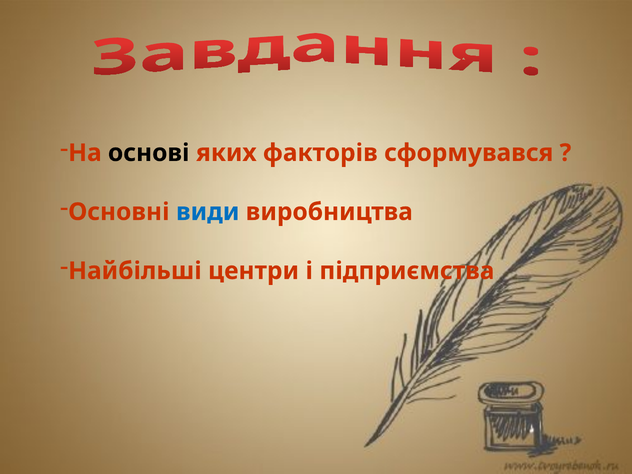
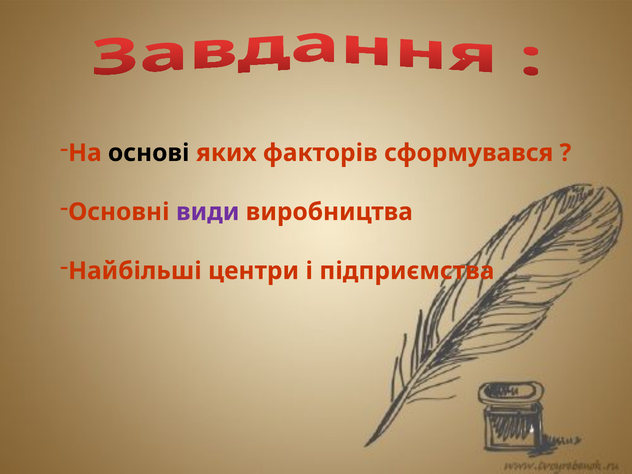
види colour: blue -> purple
